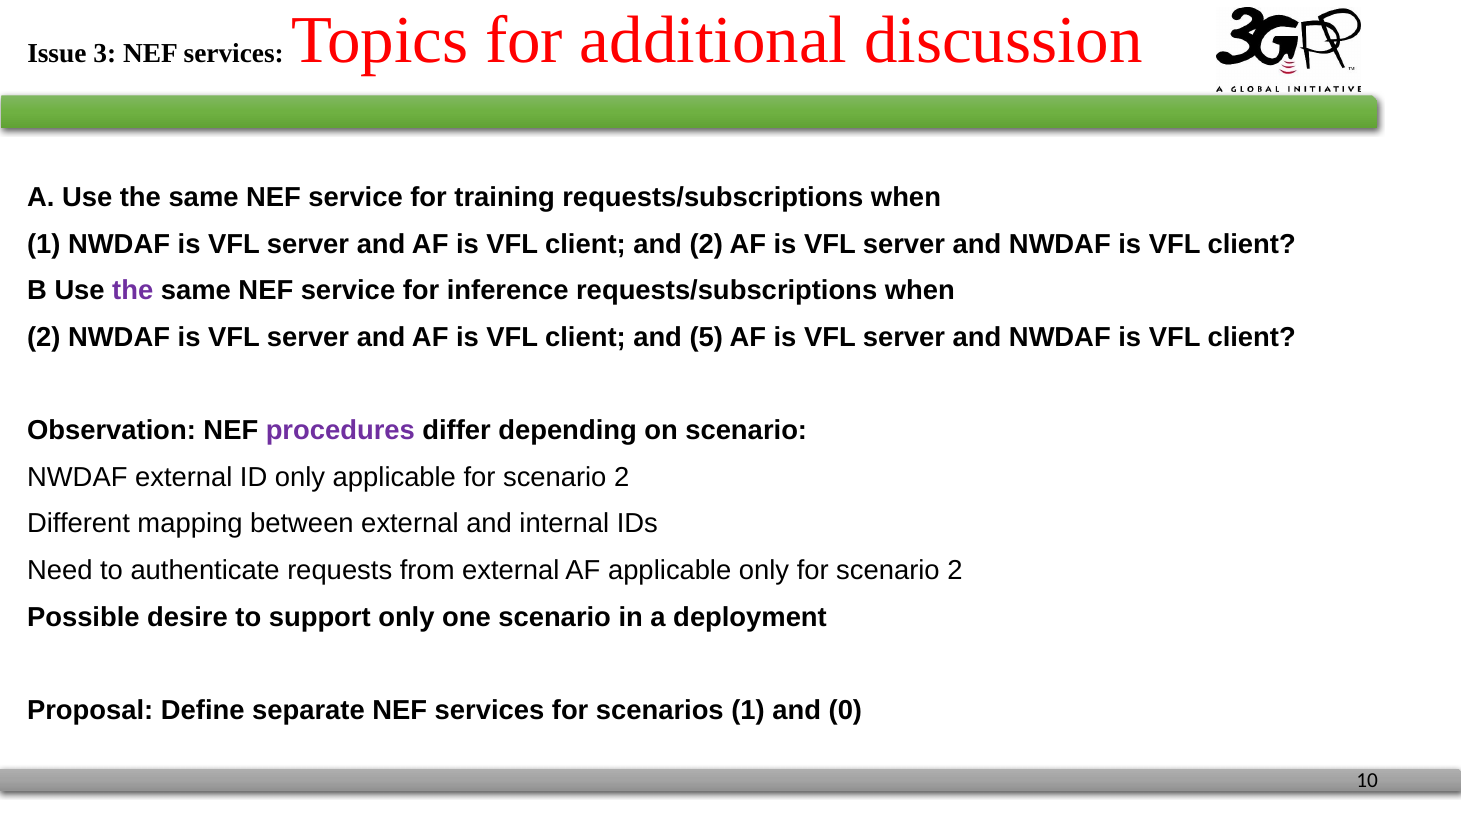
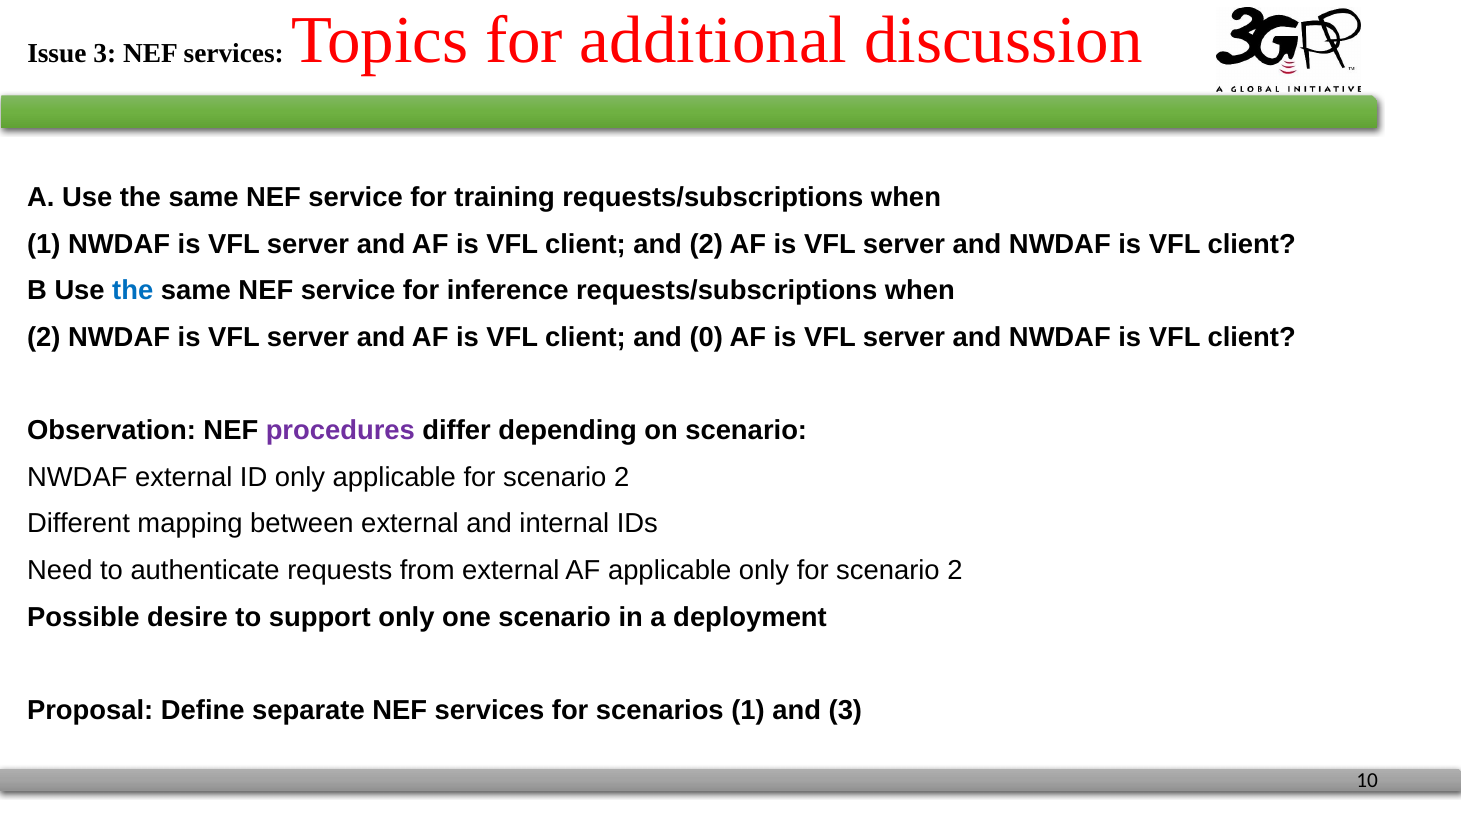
the at (133, 291) colour: purple -> blue
5: 5 -> 0
and 0: 0 -> 3
